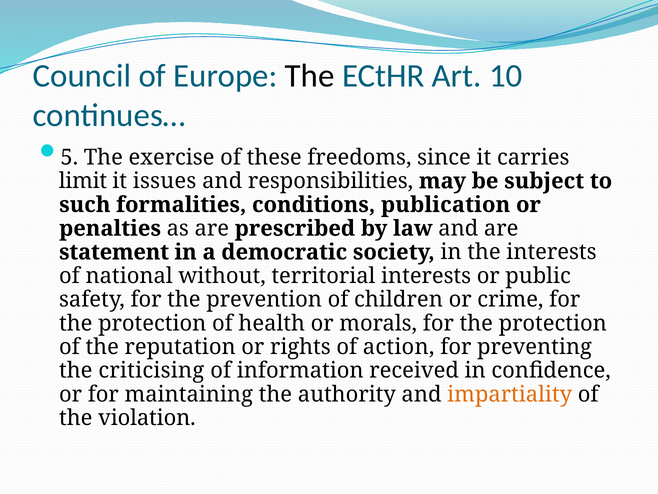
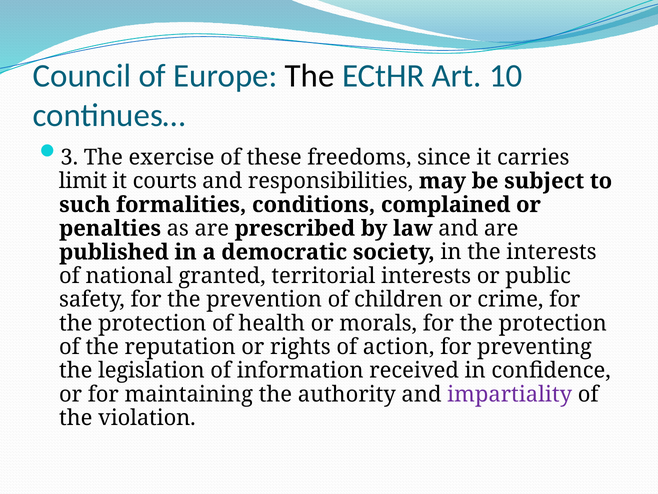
5: 5 -> 3
issues: issues -> courts
publication: publication -> complained
statement: statement -> published
without: without -> granted
criticising: criticising -> legislation
impartiality colour: orange -> purple
